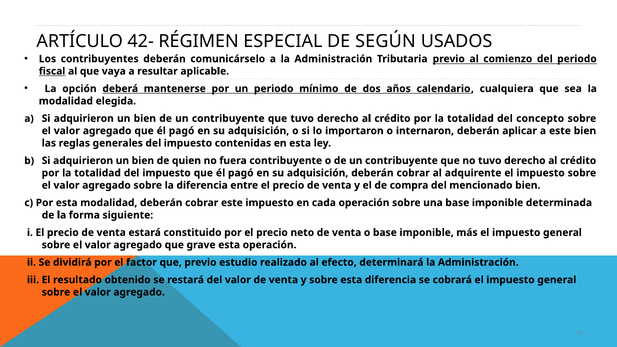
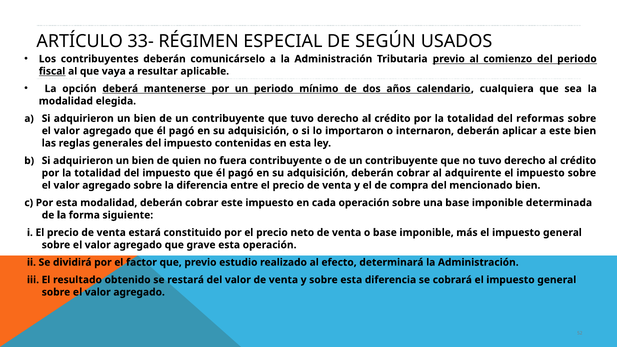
42-: 42- -> 33-
concepto: concepto -> reformas
